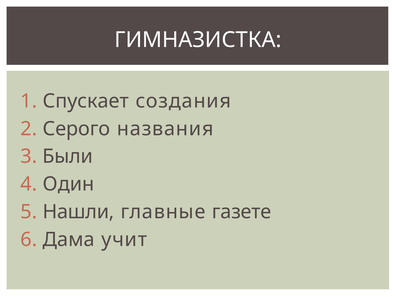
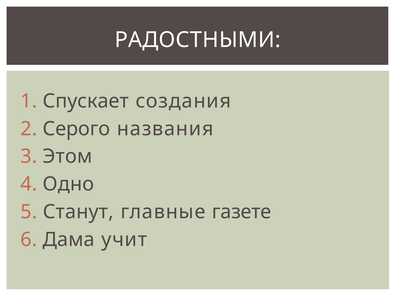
ГИМНАЗИСТКА: ГИМНАЗИСТКА -> РАДОСТНЫМИ
Были: Были -> Этом
Один: Один -> Одно
Нашли: Нашли -> Станут
